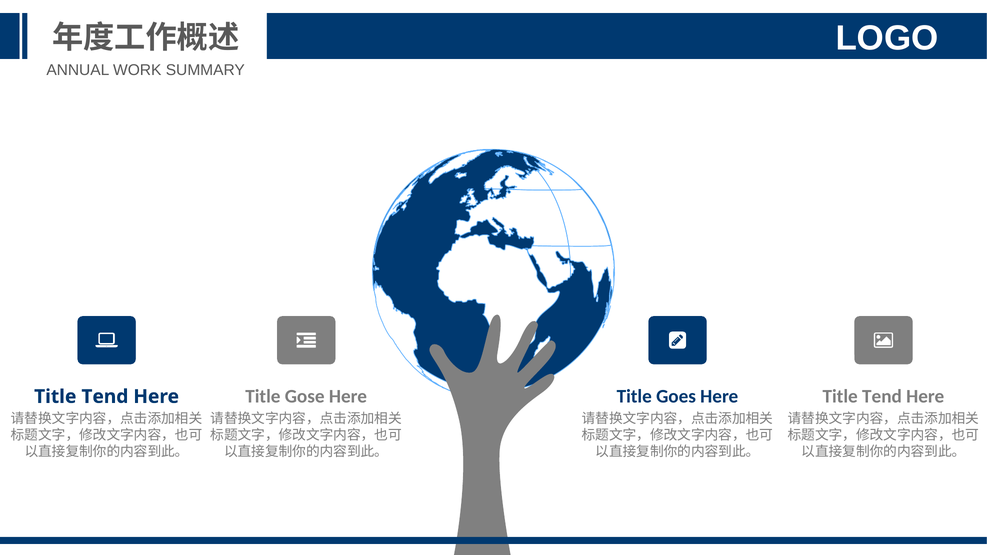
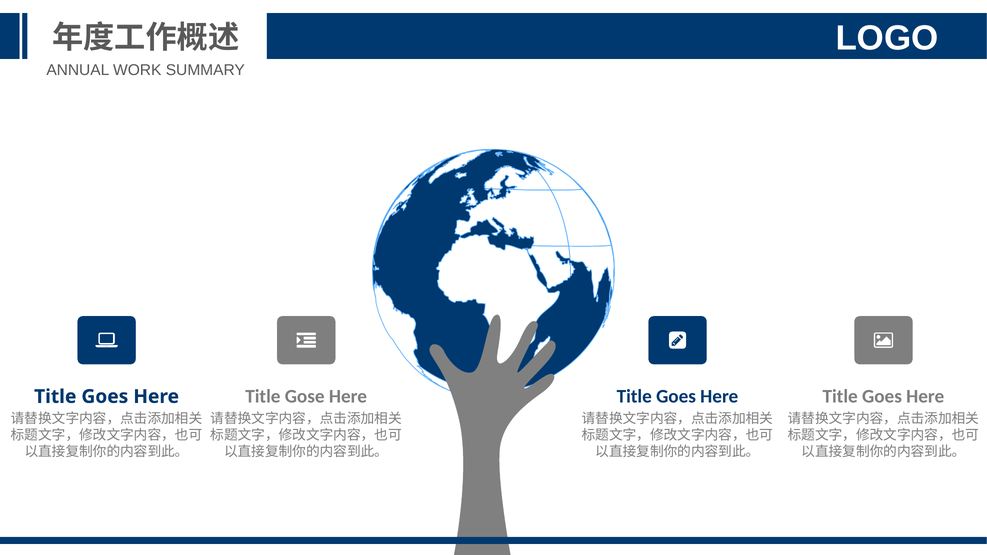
Tend at (882, 397): Tend -> Goes
Tend at (105, 397): Tend -> Goes
